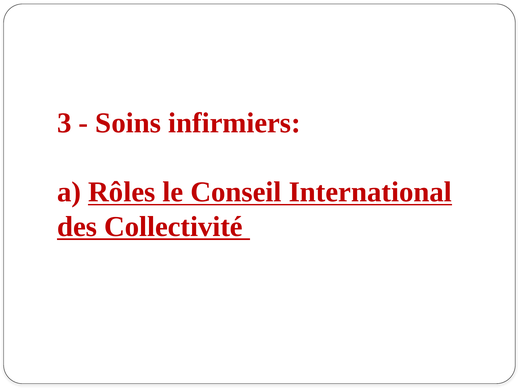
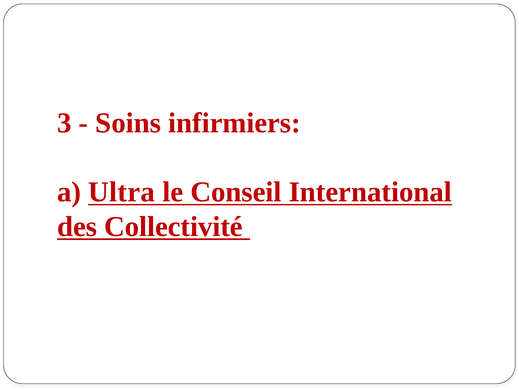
Rôles: Rôles -> Ultra
